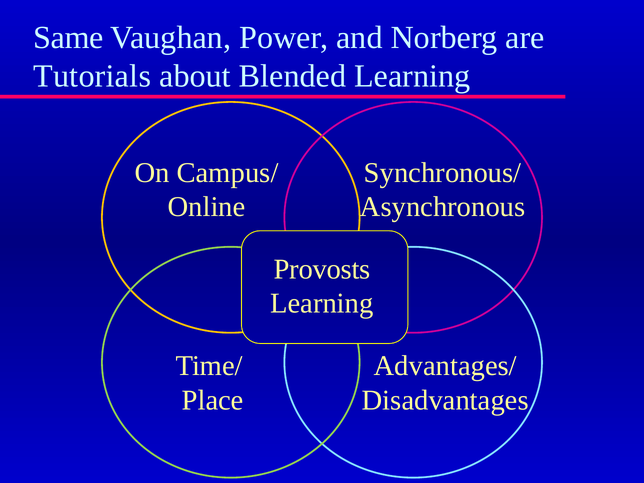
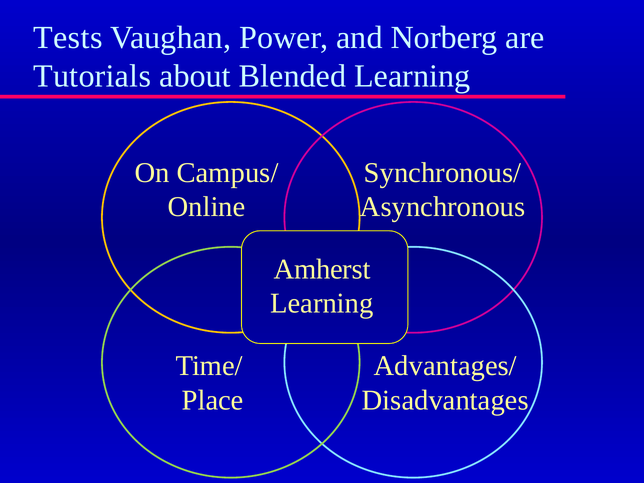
Same: Same -> Tests
Provosts: Provosts -> Amherst
